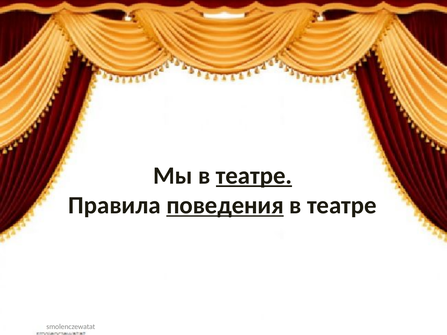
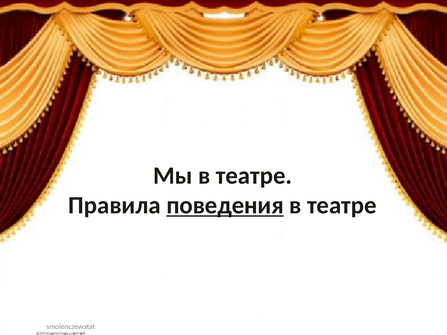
театре at (254, 176) underline: present -> none
